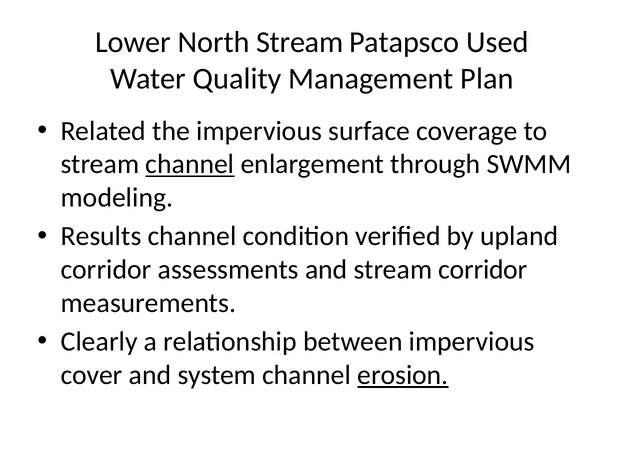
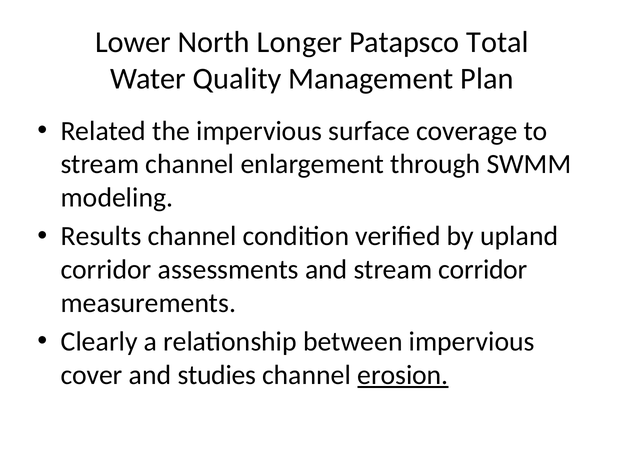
North Stream: Stream -> Longer
Used: Used -> Total
channel at (190, 164) underline: present -> none
system: system -> studies
